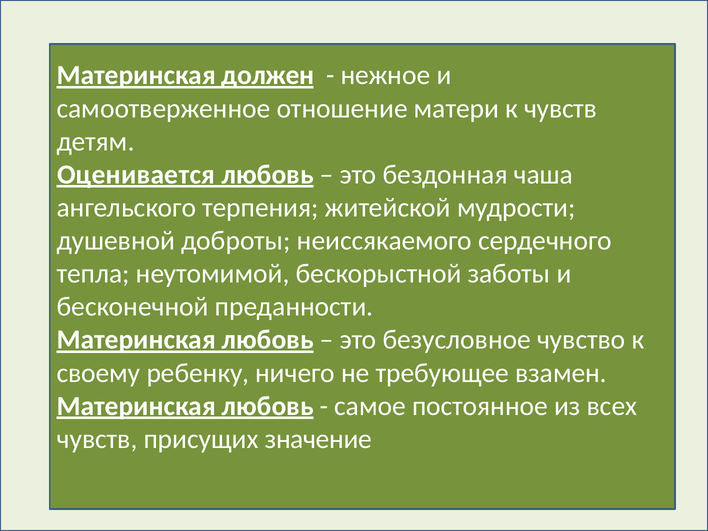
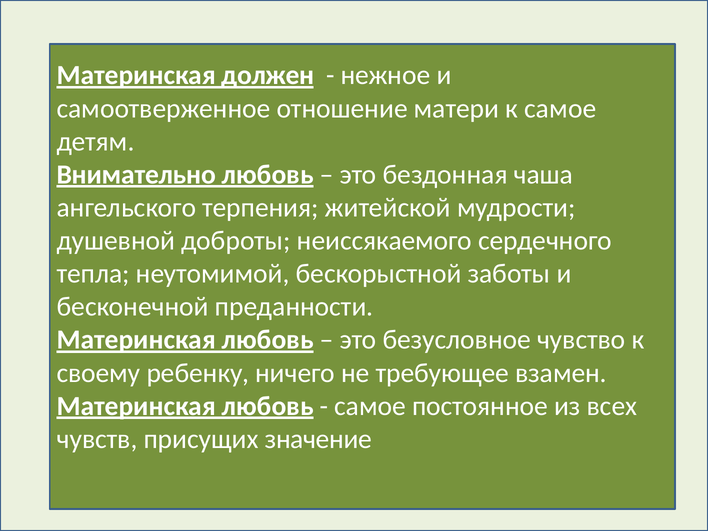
к чувств: чувств -> самое
Оценивается: Оценивается -> Внимательно
